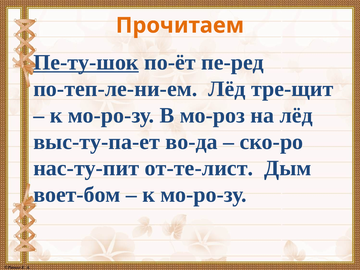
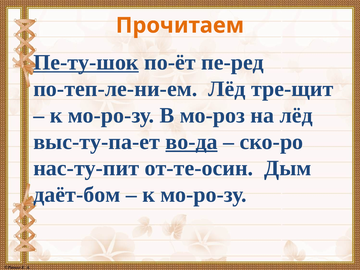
во-да underline: none -> present
от-те-лист: от-те-лист -> от-те-осин
воет-бом: воет-бом -> даёт-бом
